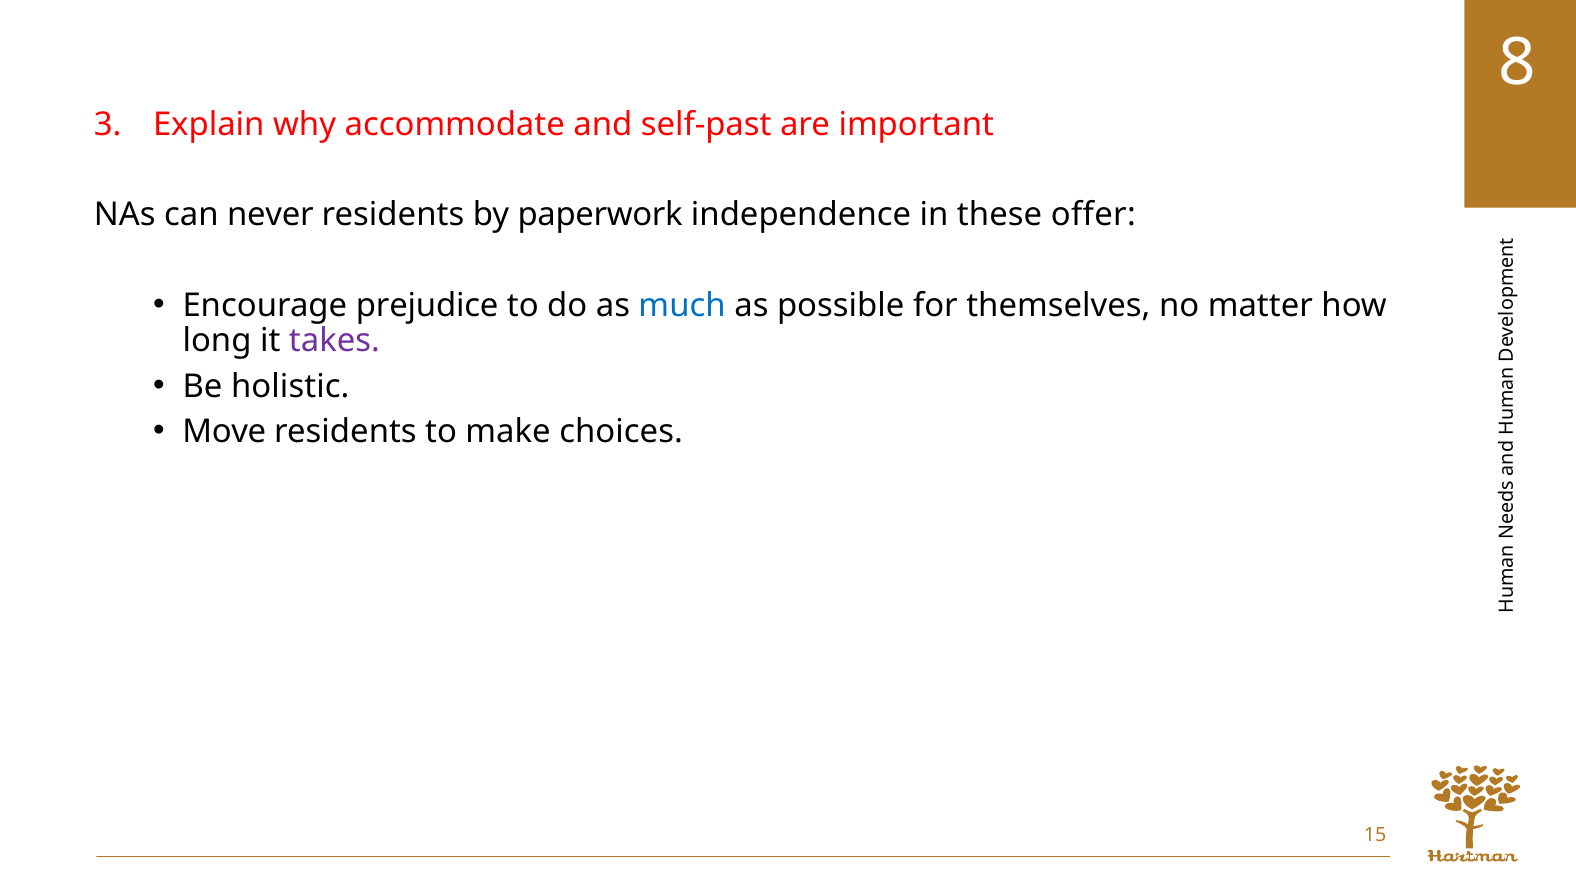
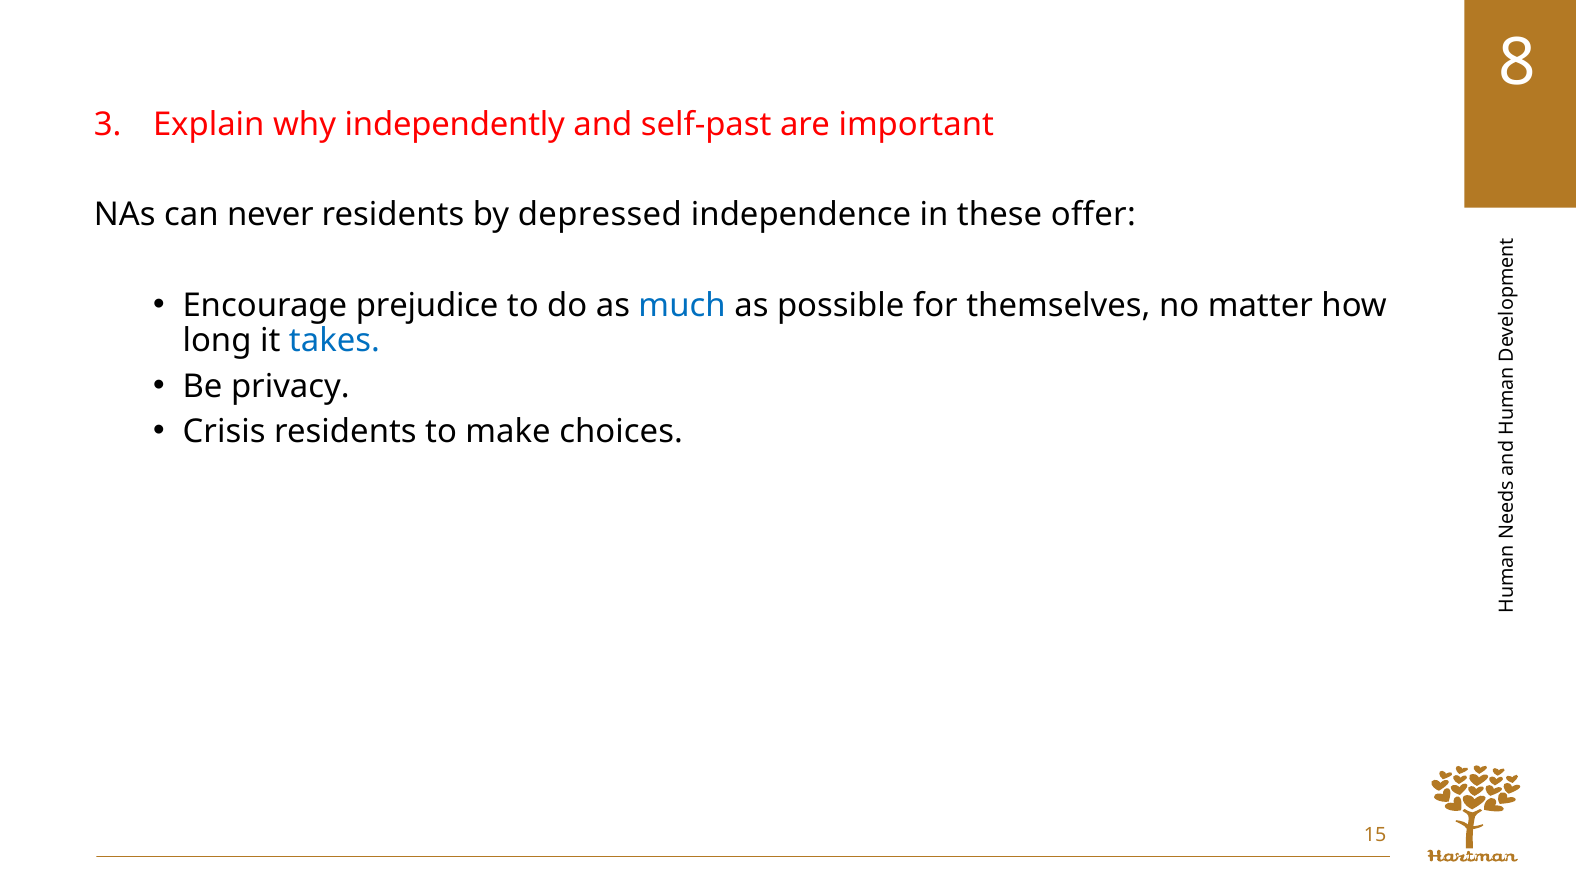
accommodate: accommodate -> independently
paperwork: paperwork -> depressed
takes colour: purple -> blue
holistic: holistic -> privacy
Move: Move -> Crisis
